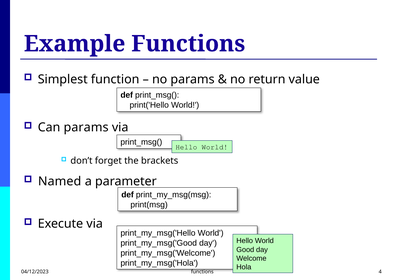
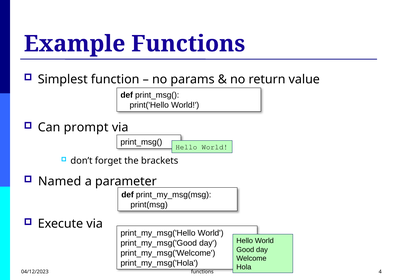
Can params: params -> prompt
